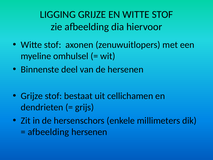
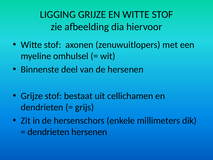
afbeelding at (48, 132): afbeelding -> dendrieten
